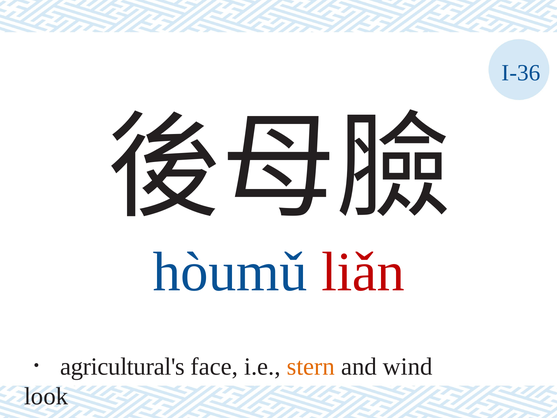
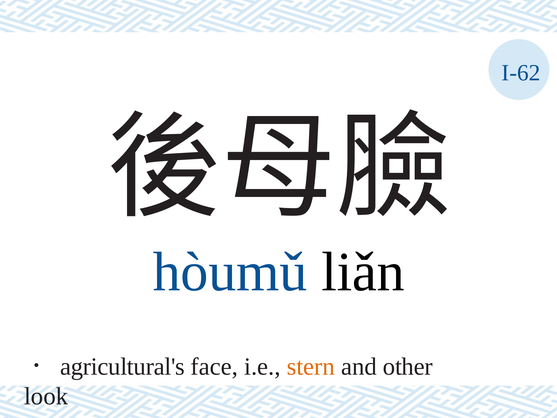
I-36: I-36 -> I-62
liǎn colour: red -> black
wind: wind -> other
